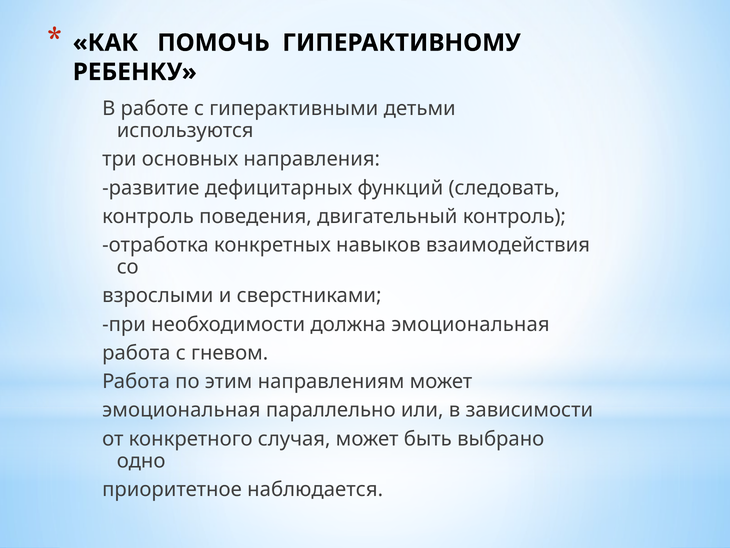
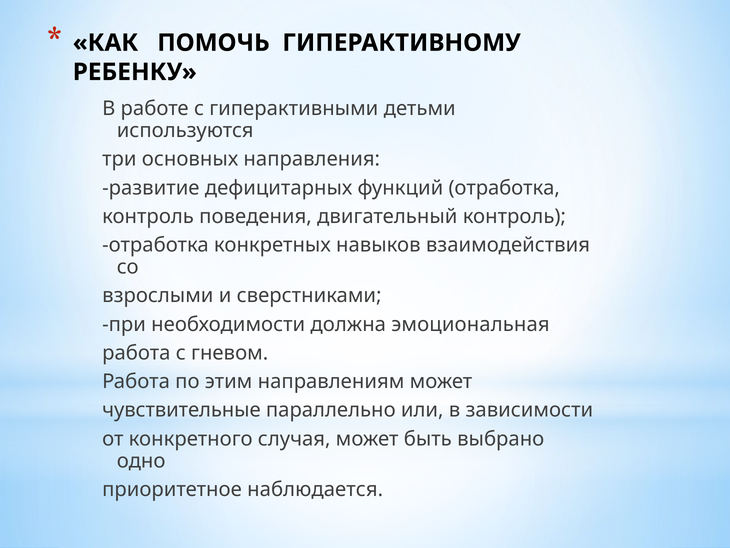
функций следовать: следовать -> отработка
эмоциональная at (181, 410): эмоциональная -> чувствительные
